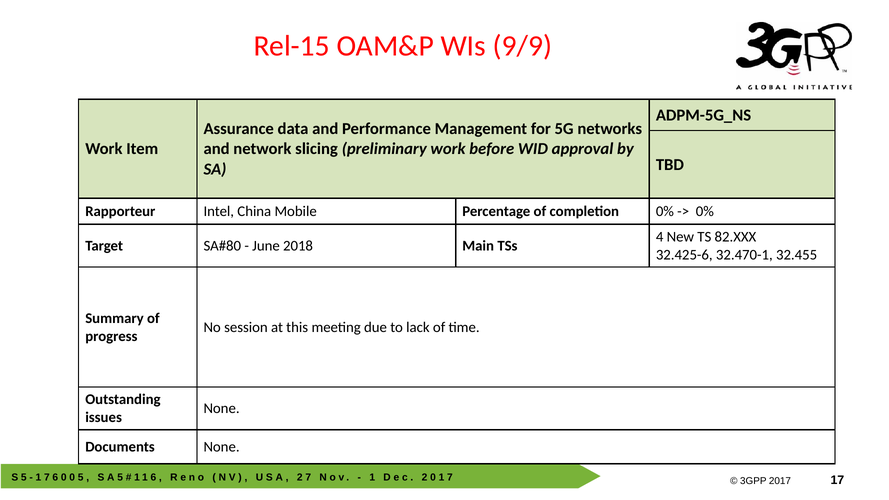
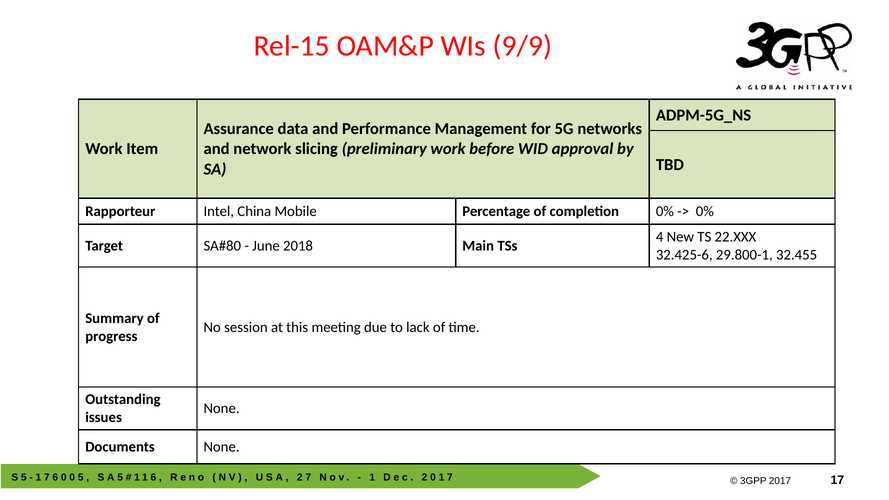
82.XXX: 82.XXX -> 22.XXX
32.470-1: 32.470-1 -> 29.800-1
